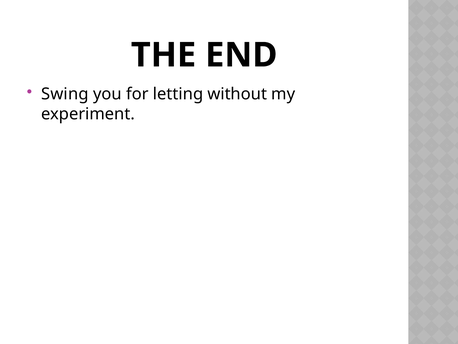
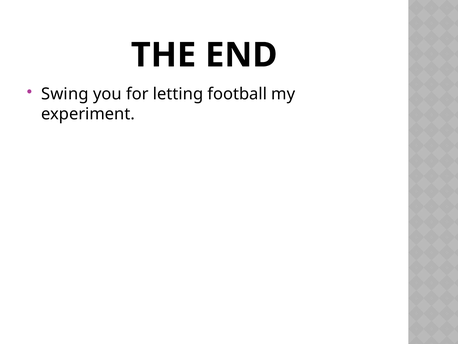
without: without -> football
